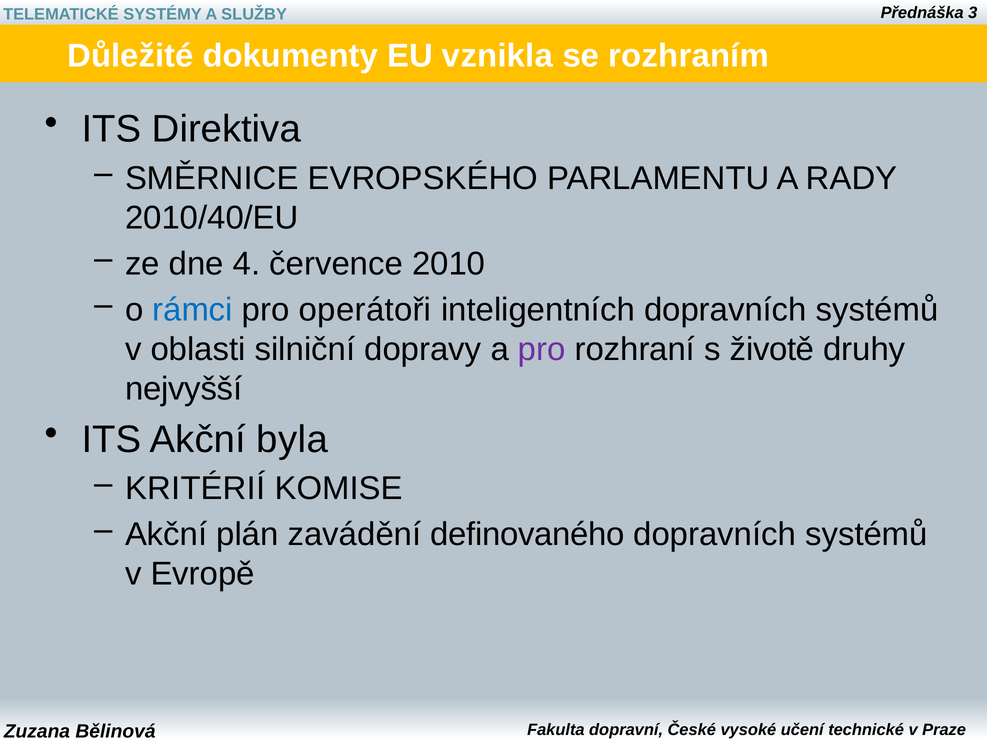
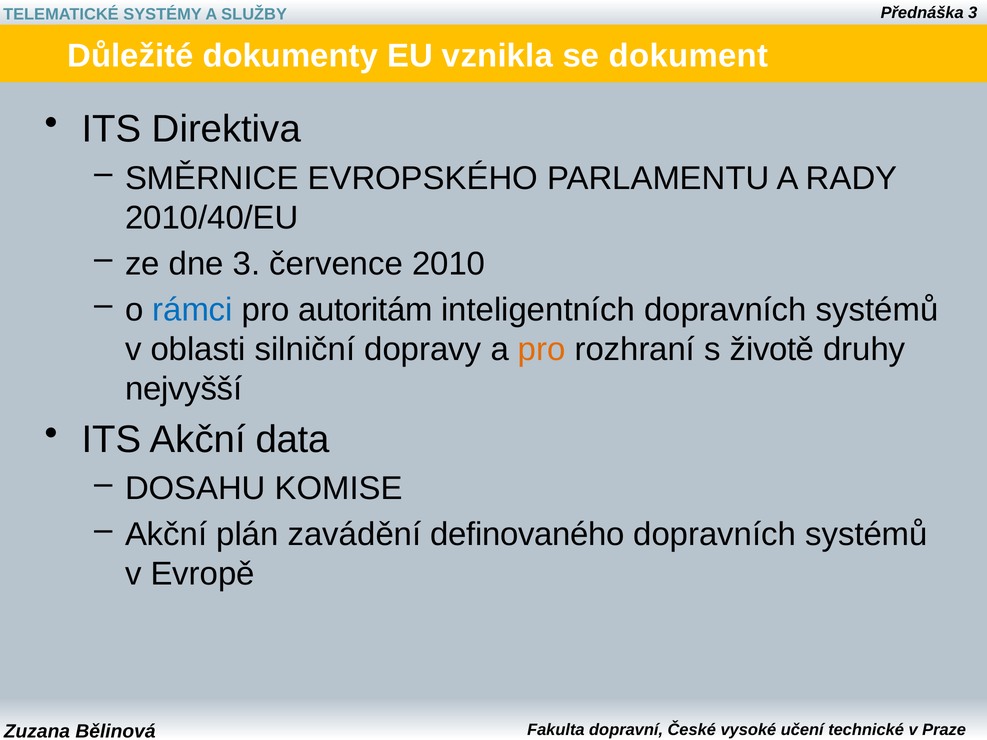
rozhraním: rozhraním -> dokument
dne 4: 4 -> 3
operátoři: operátoři -> autoritám
pro at (542, 349) colour: purple -> orange
byla: byla -> data
KRITÉRIÍ: KRITÉRIÍ -> DOSAHU
